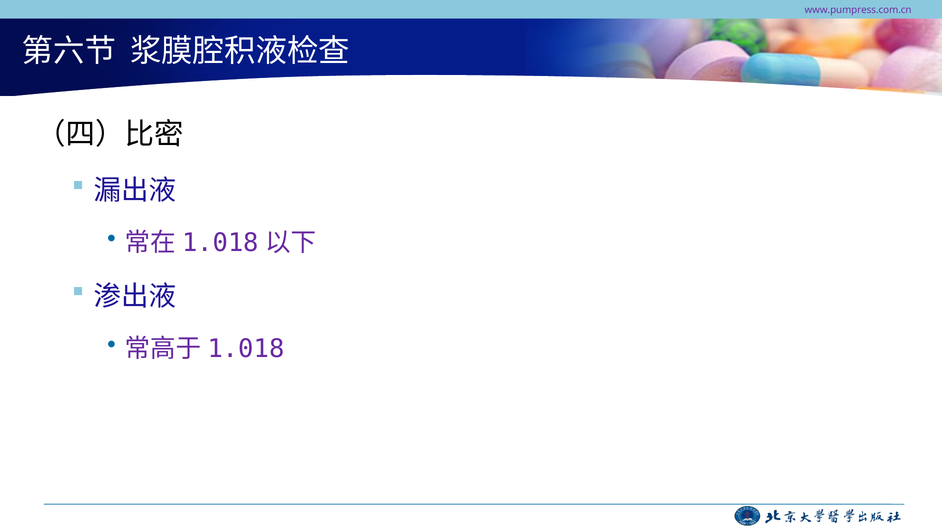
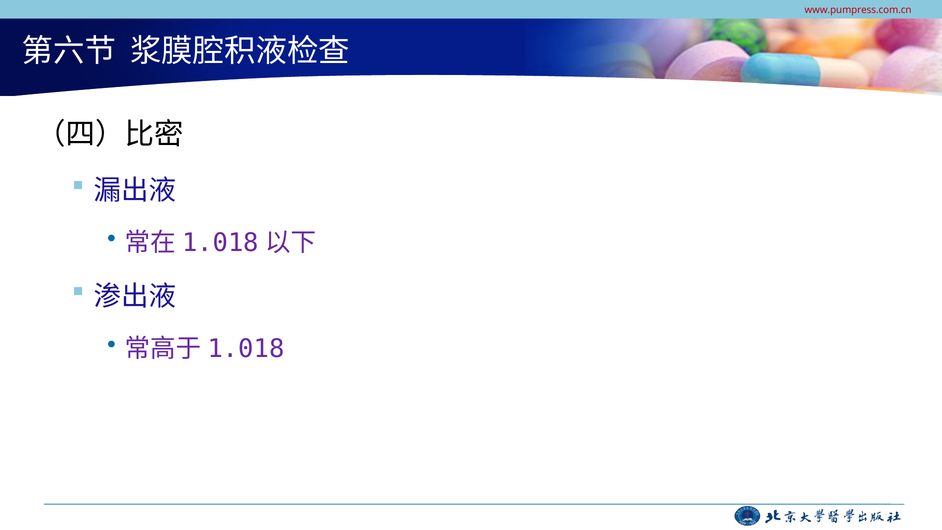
www.pumpress.com.cn colour: purple -> red
